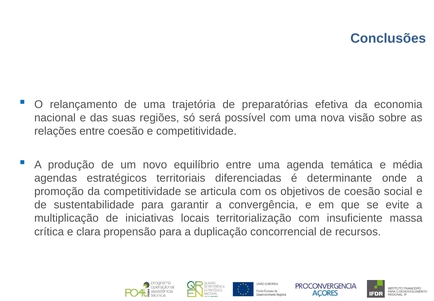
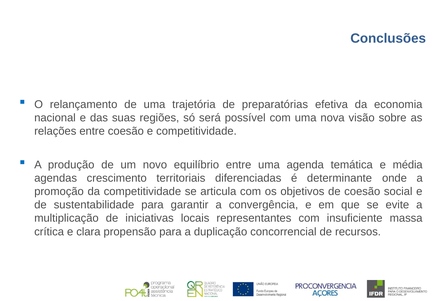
estratégicos: estratégicos -> crescimento
territorialização: territorialização -> representantes
